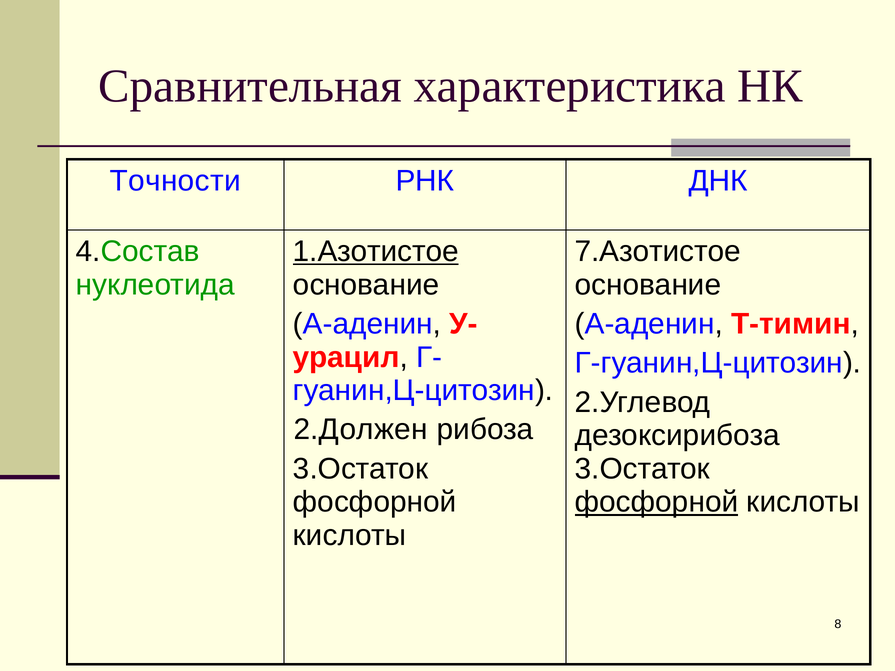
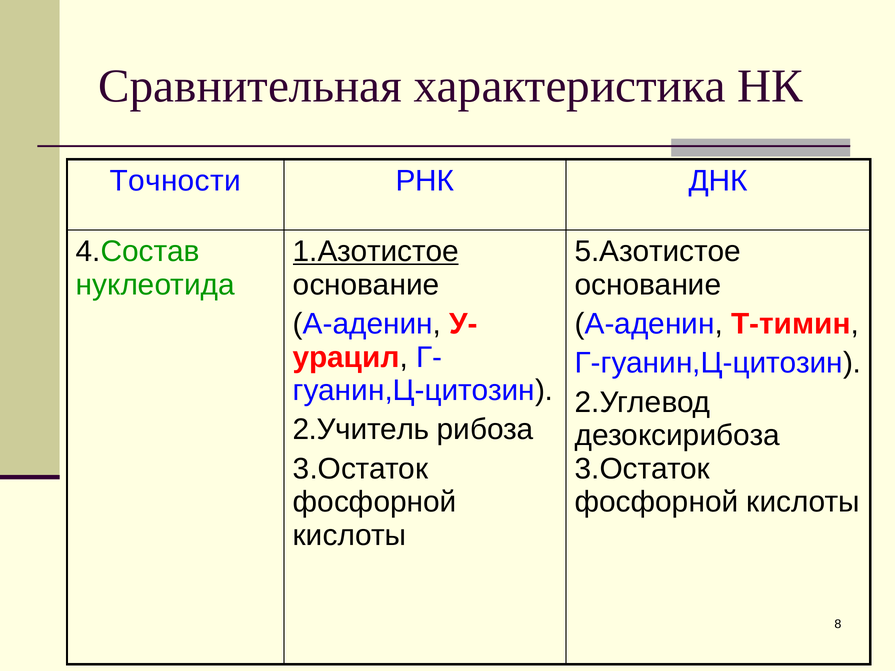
7.Азотистое: 7.Азотистое -> 5.Азотистое
2.Должен: 2.Должен -> 2.Учитель
фосфорной at (657, 502) underline: present -> none
